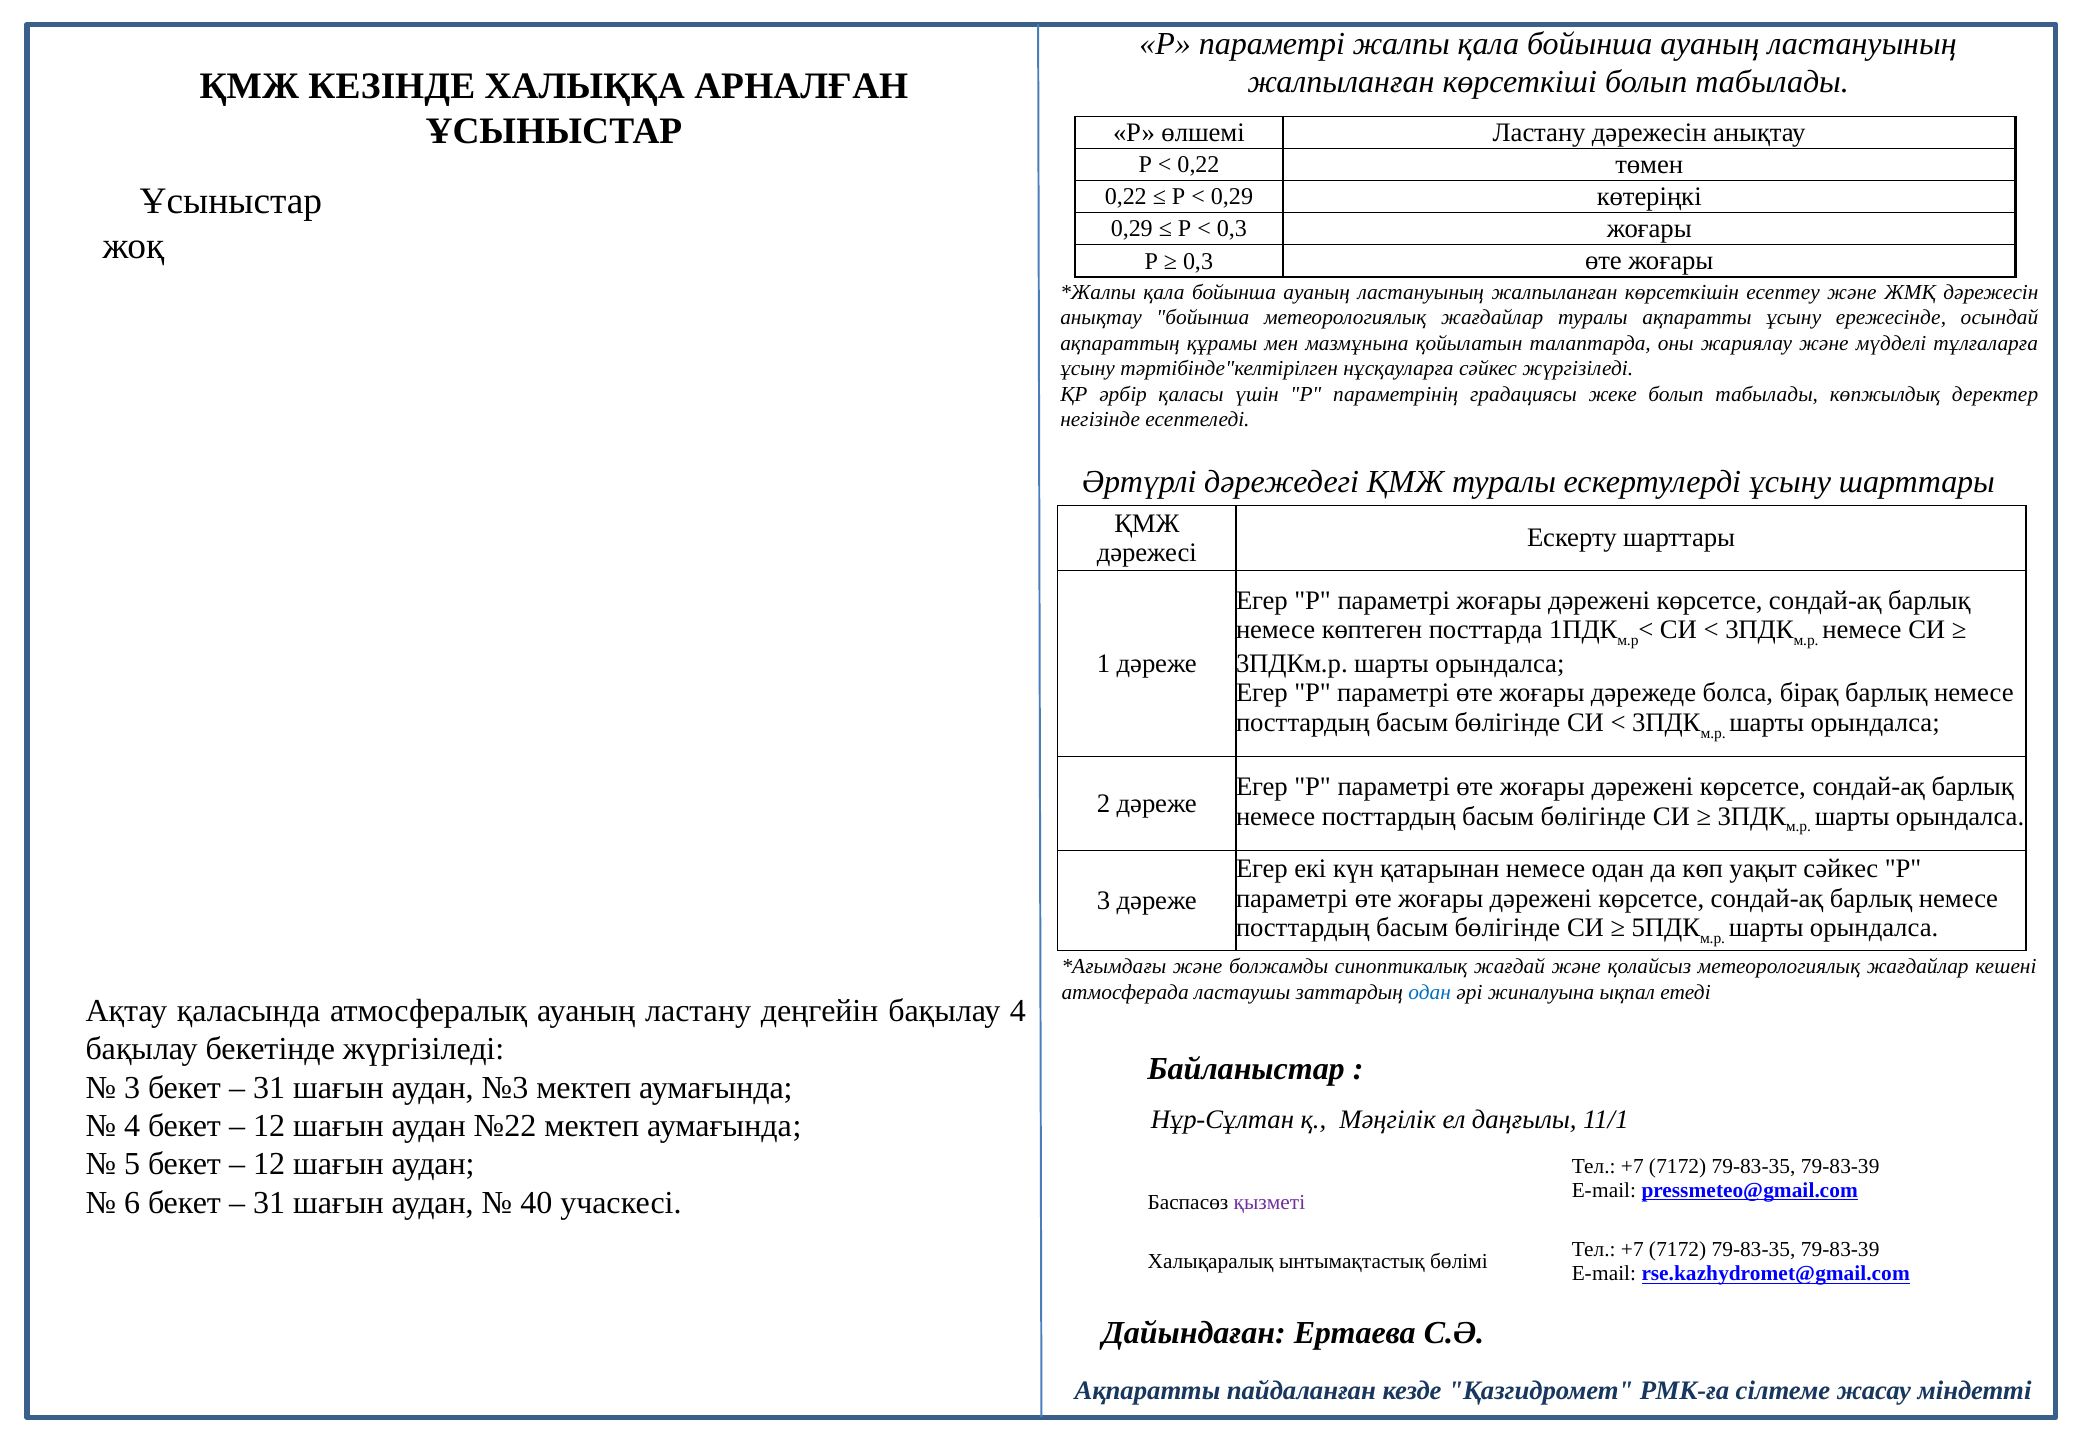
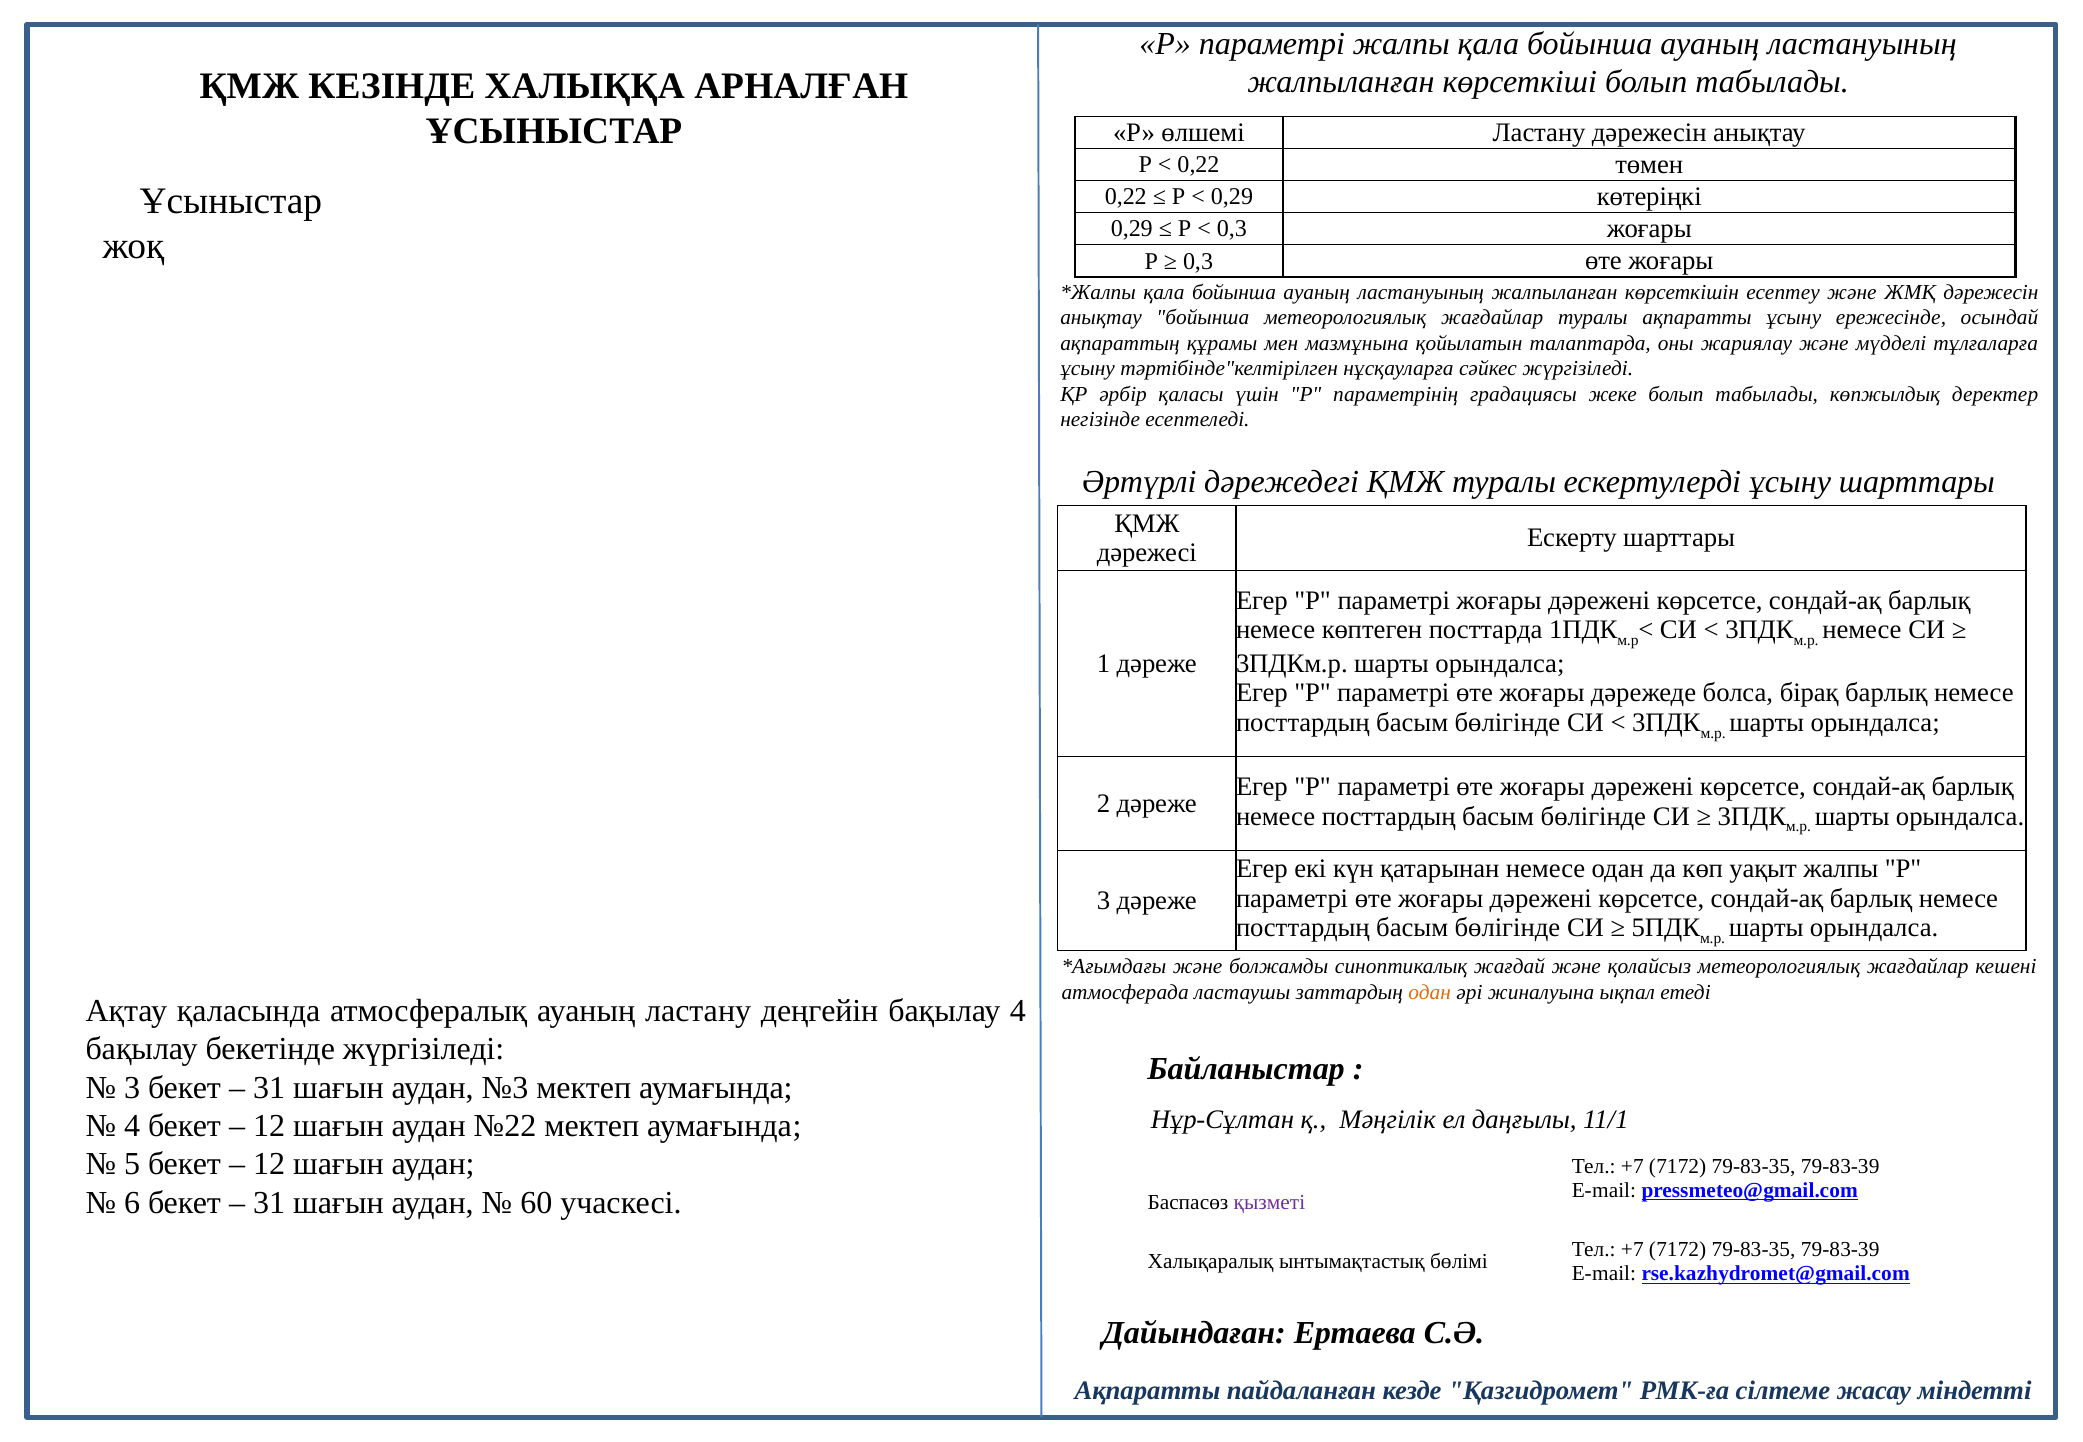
уақыт сәйкес: сәйкес -> жалпы
одан at (1430, 992) colour: blue -> orange
40: 40 -> 60
